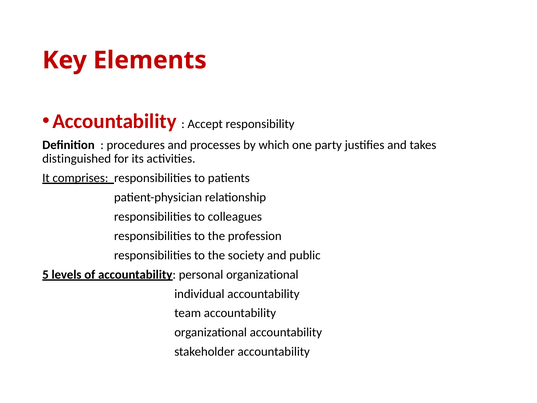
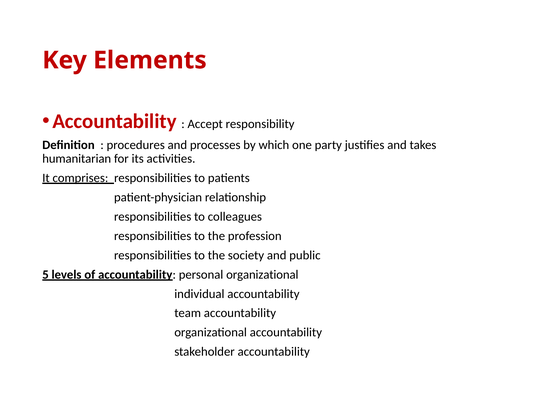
distinguished: distinguished -> humanitarian
